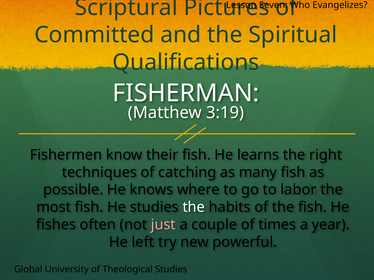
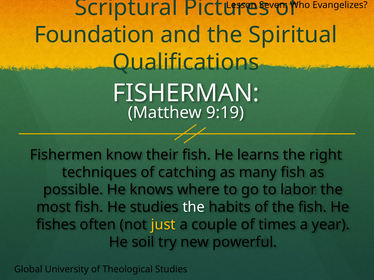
Committed: Committed -> Foundation
3:19: 3:19 -> 9:19
just colour: pink -> yellow
left: left -> soil
